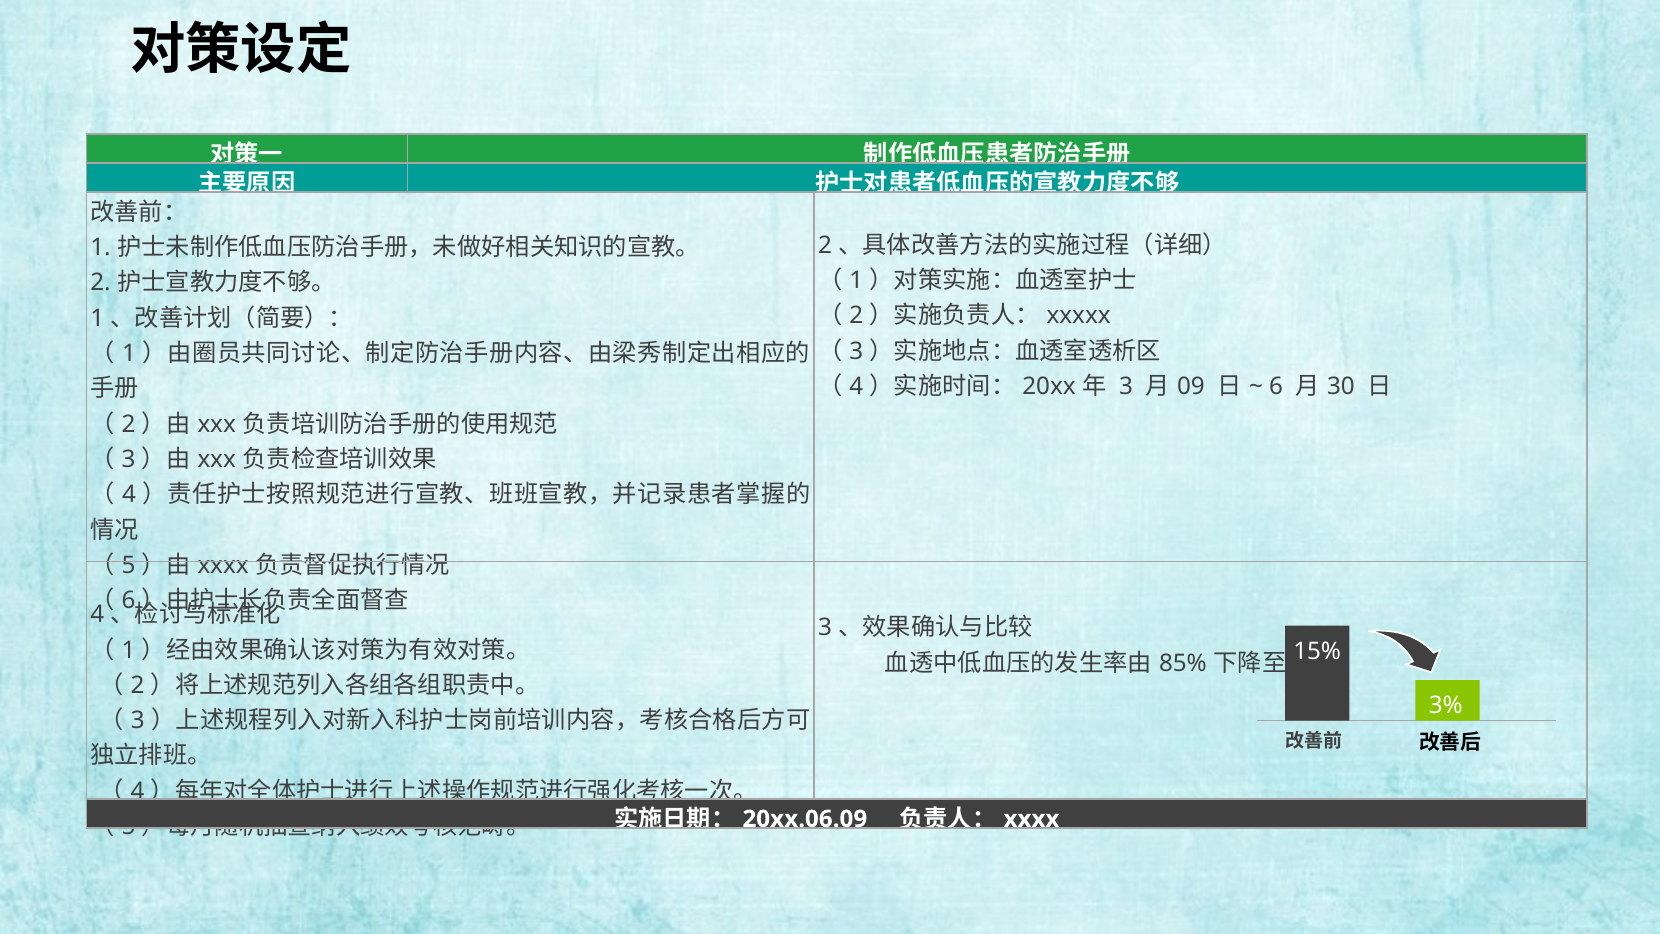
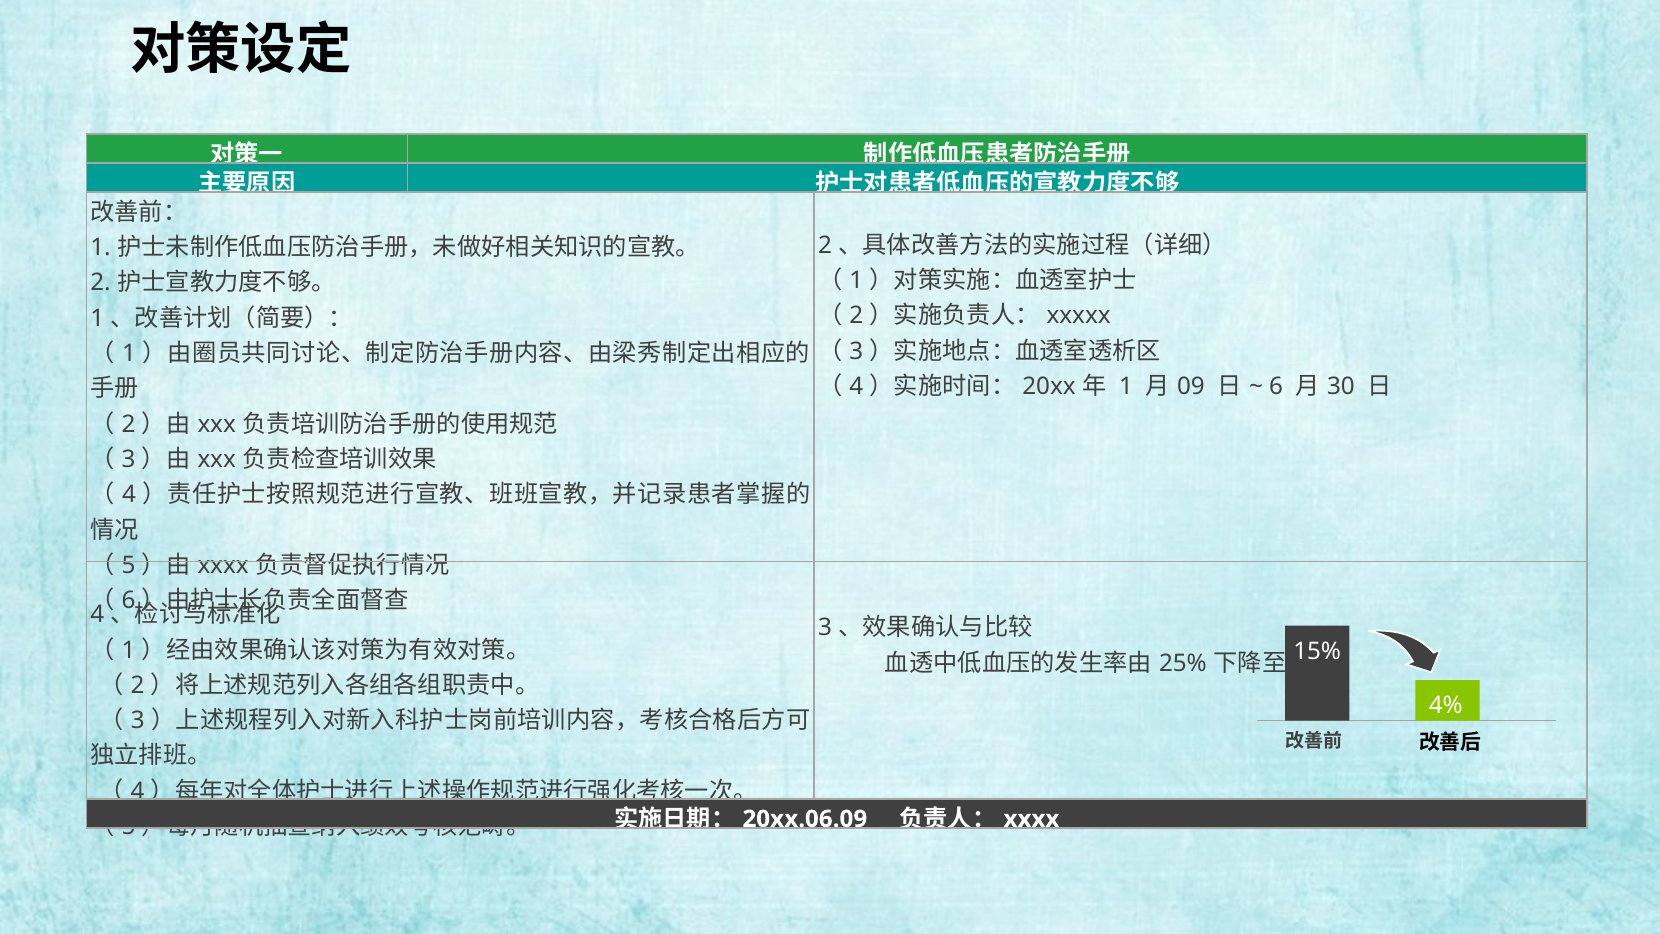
3 at (1126, 386): 3 -> 1
85%: 85% -> 25%
3%: 3% -> 4%
